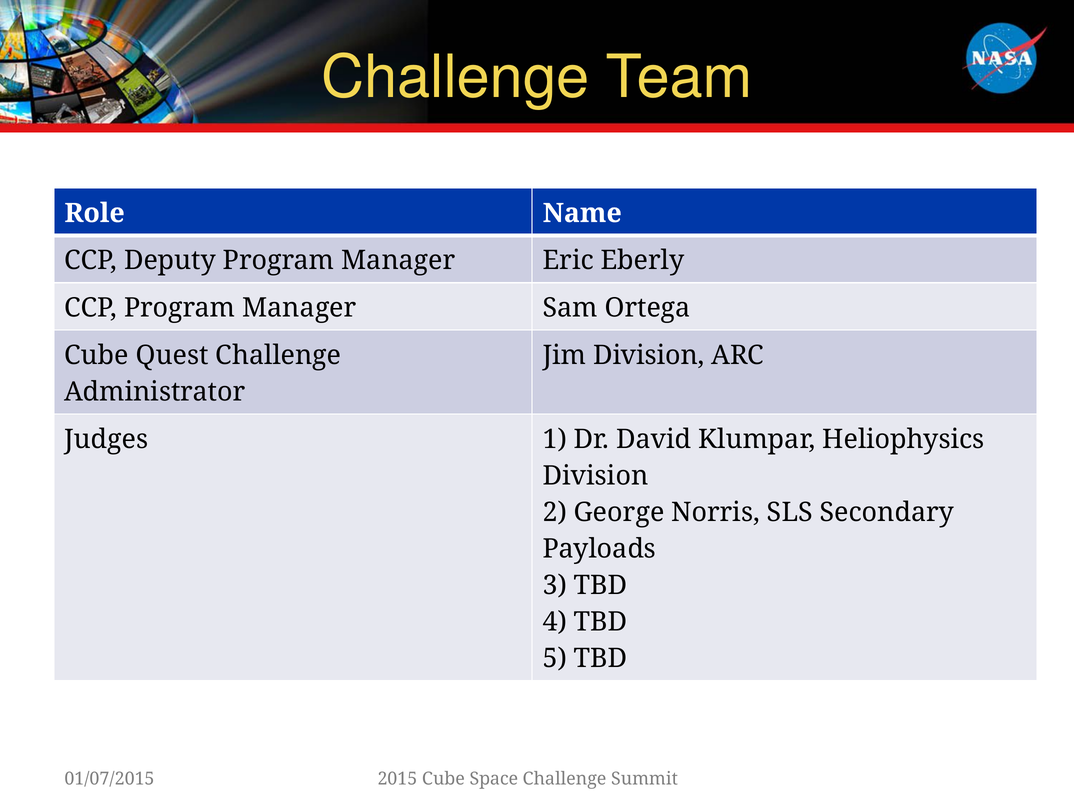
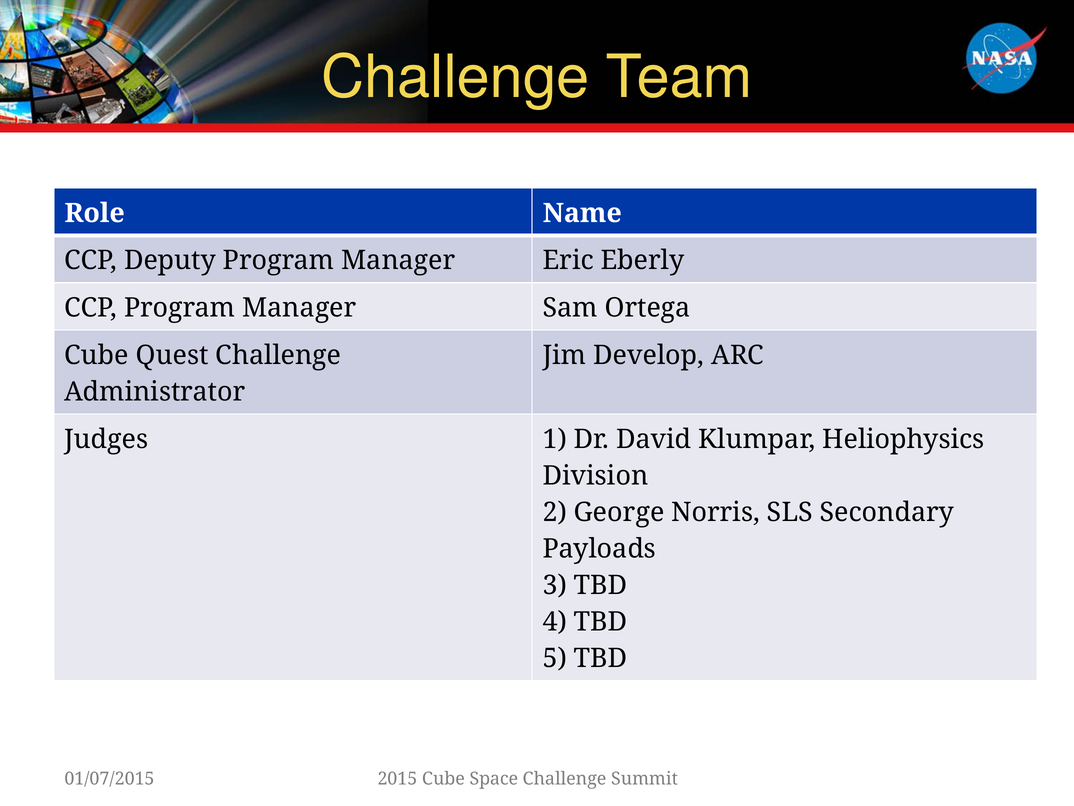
Jim Division: Division -> Develop
